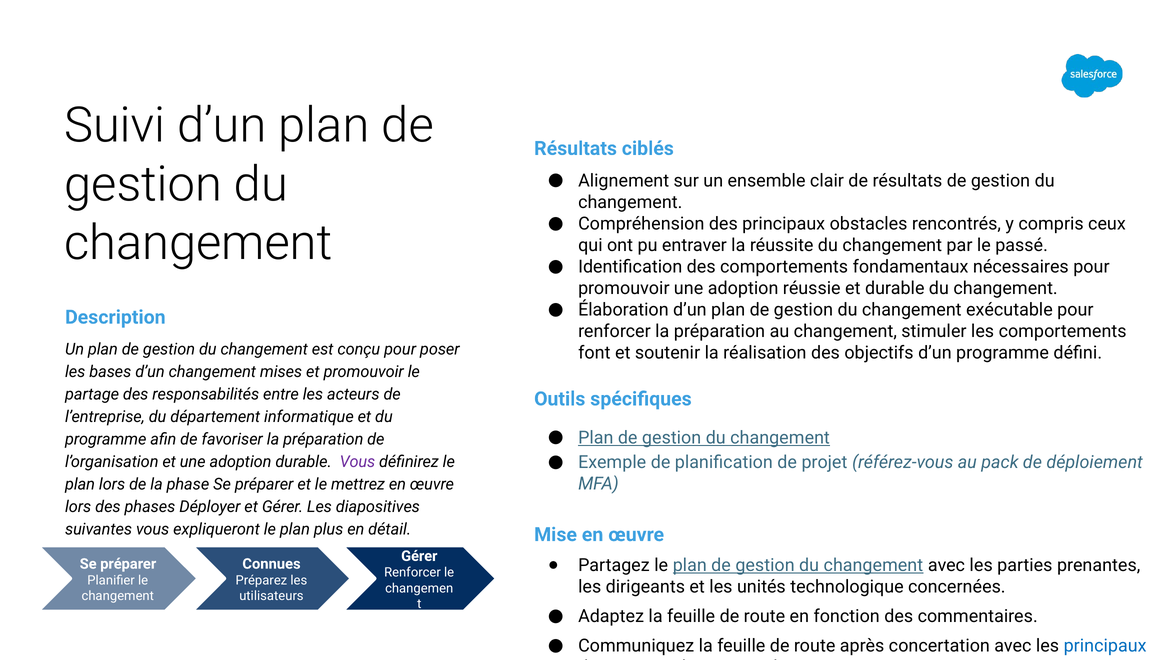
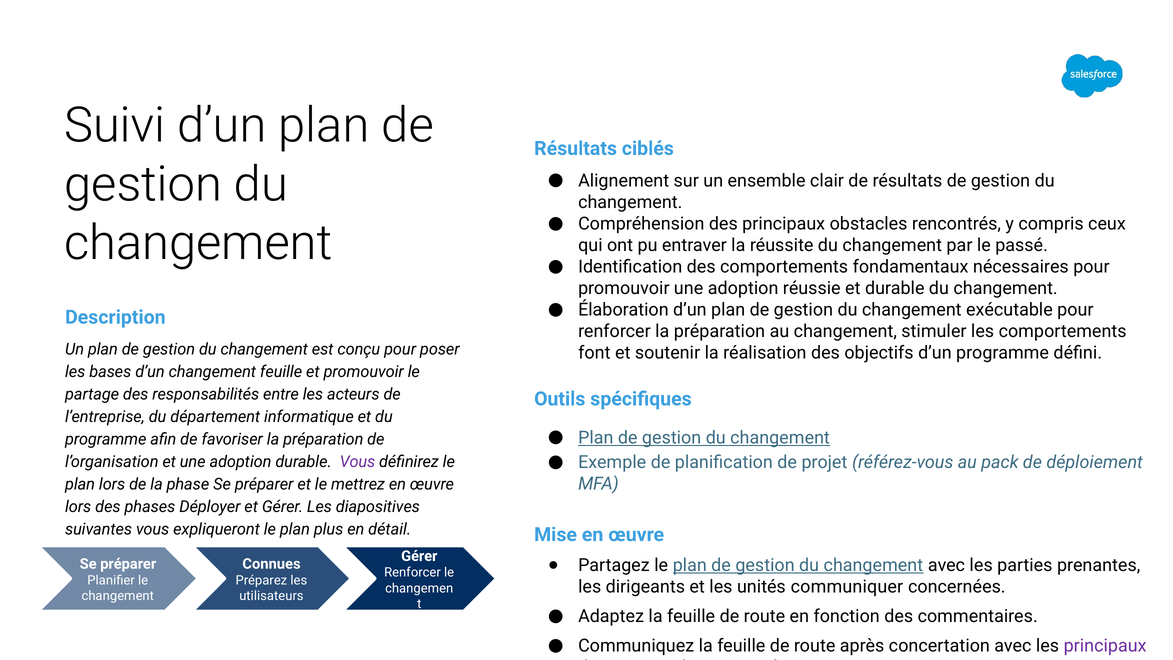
changement mises: mises -> feuille
technologique: technologique -> communiquer
principaux at (1105, 646) colour: blue -> purple
